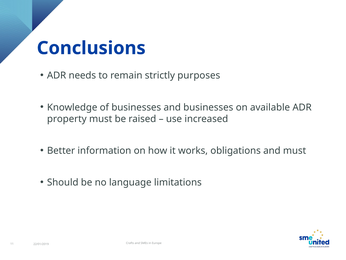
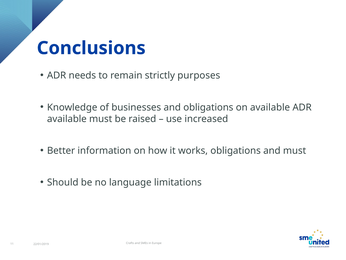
and businesses: businesses -> obligations
property at (67, 119): property -> available
